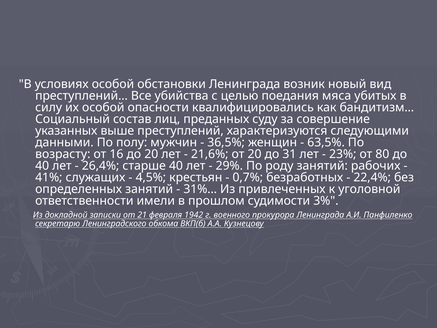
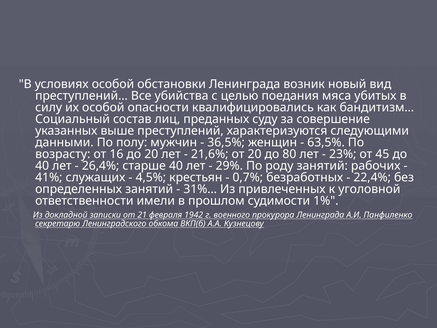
31: 31 -> 80
80: 80 -> 45
3%: 3% -> 1%
